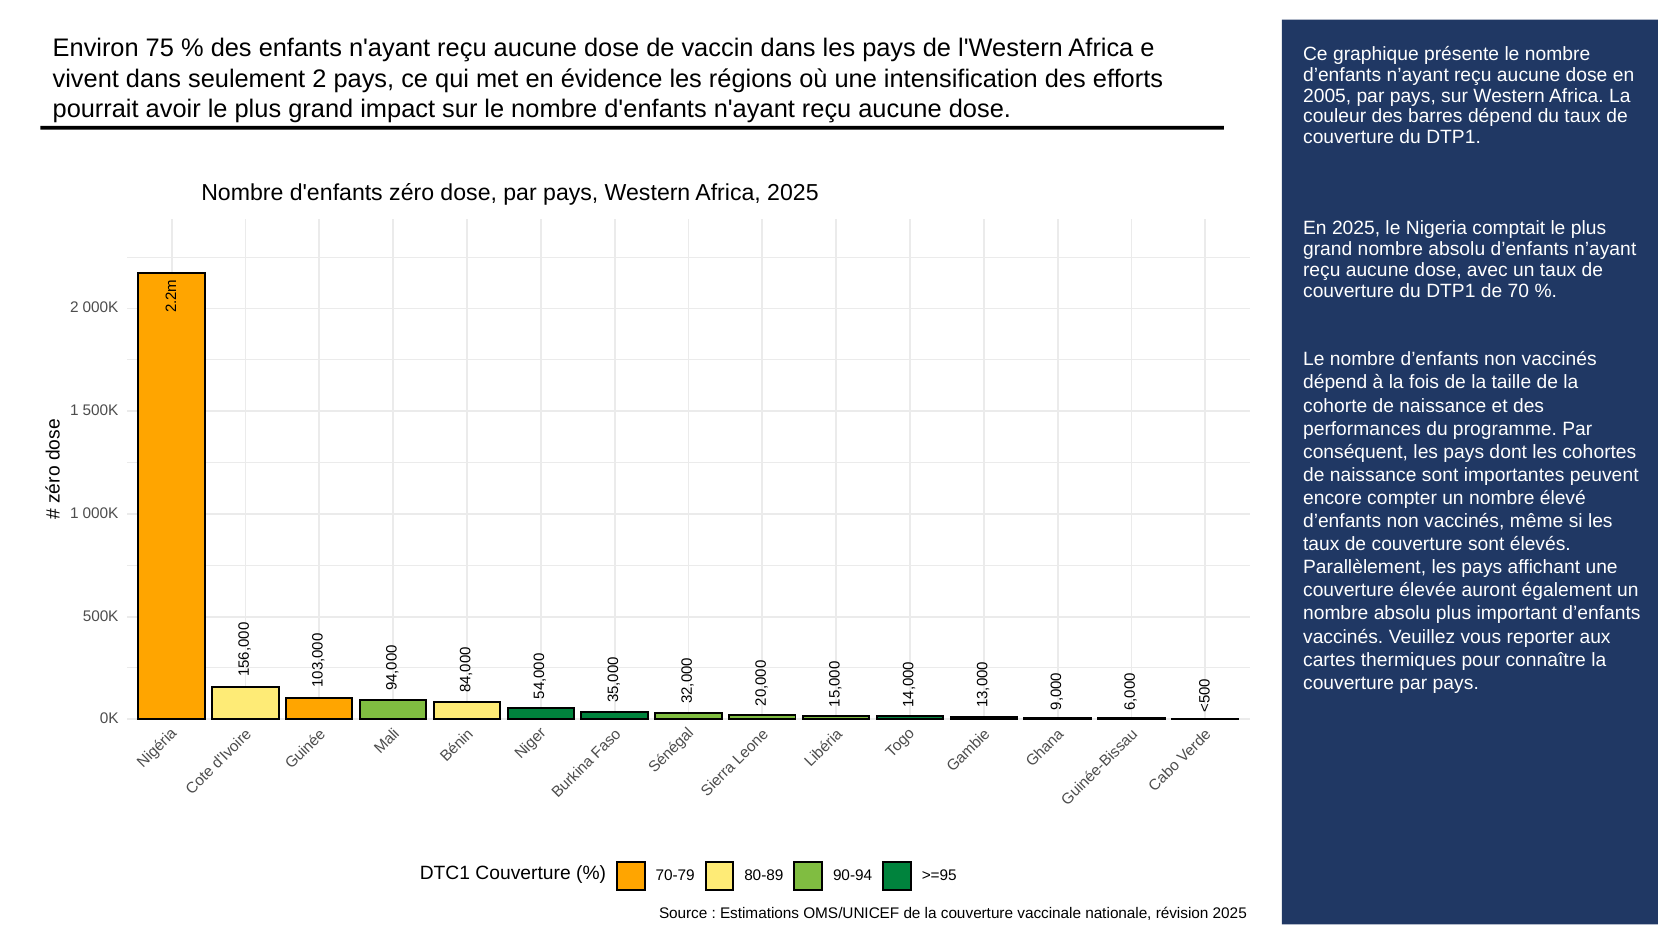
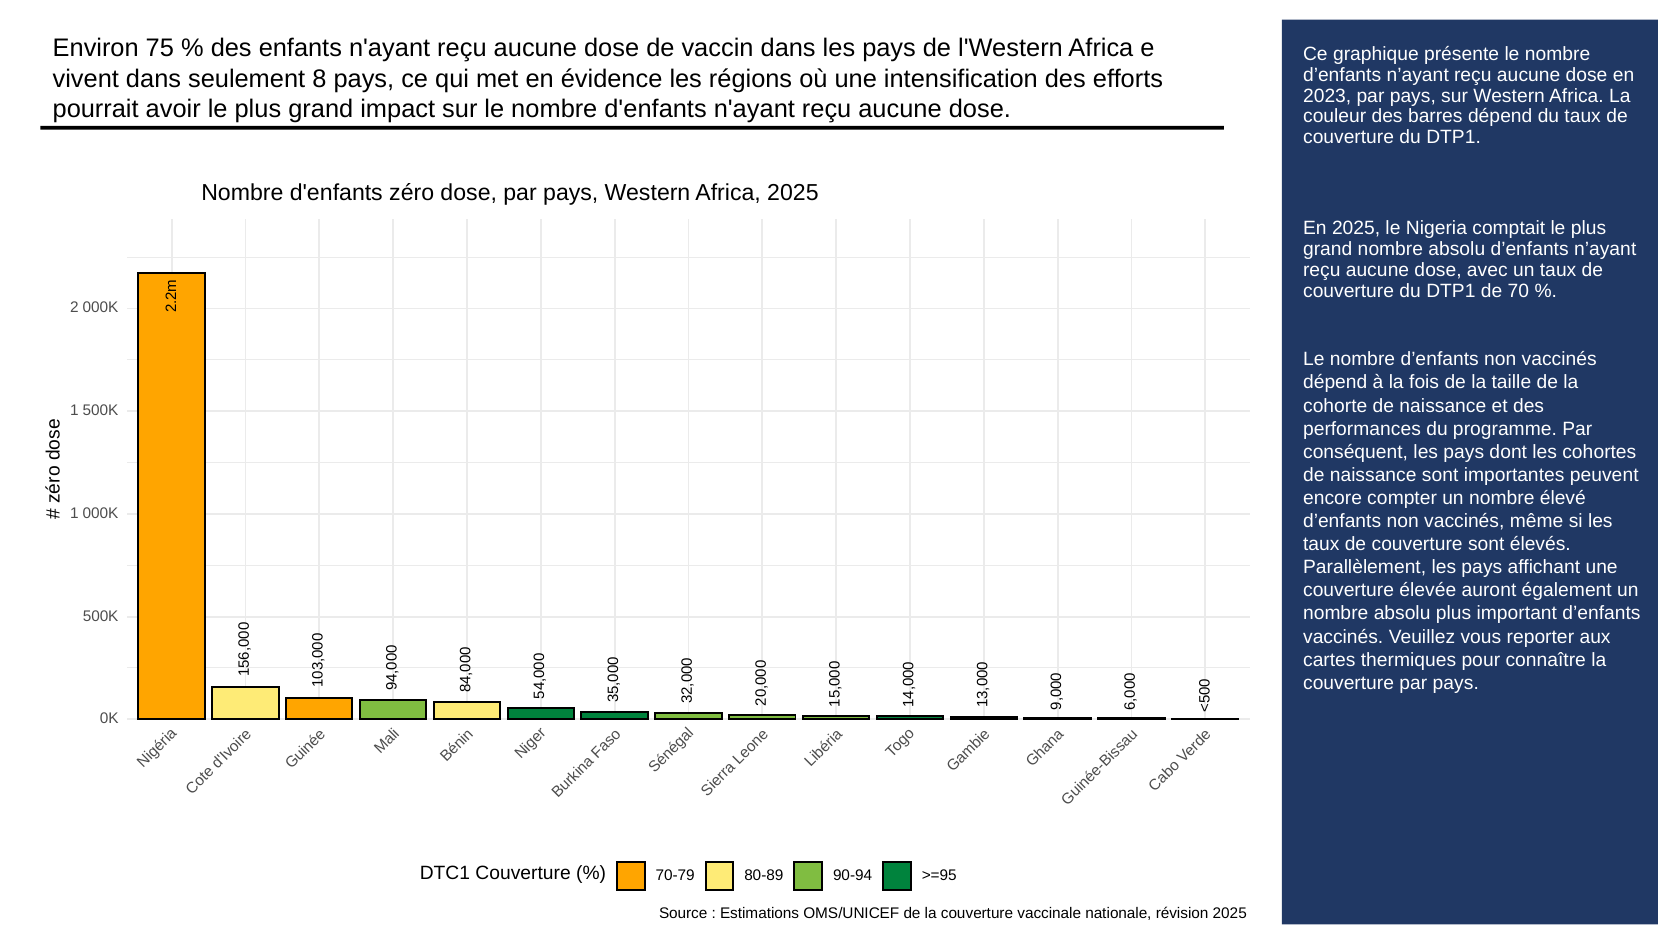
seulement 2: 2 -> 8
2005: 2005 -> 2023
